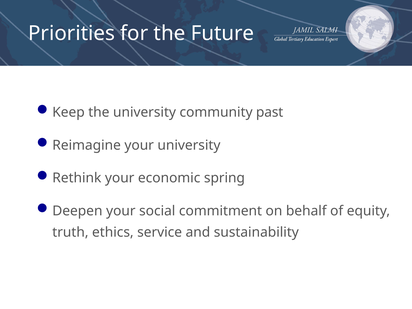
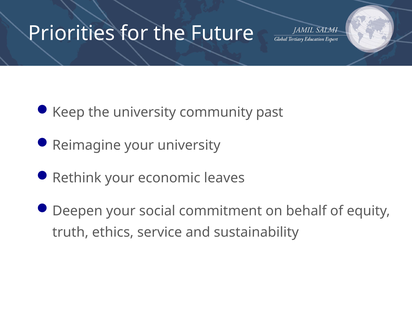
spring: spring -> leaves
